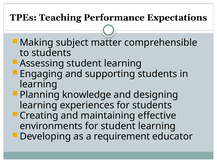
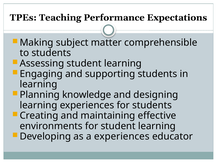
a requirement: requirement -> experiences
